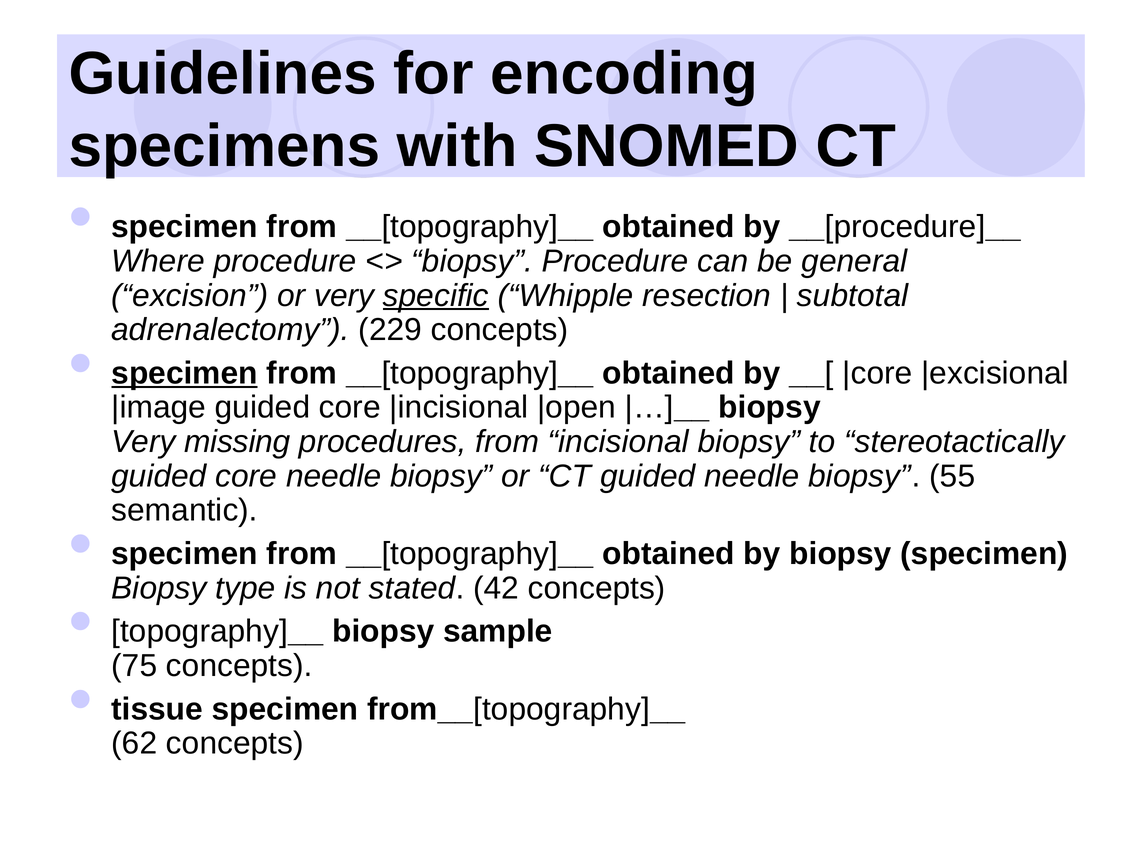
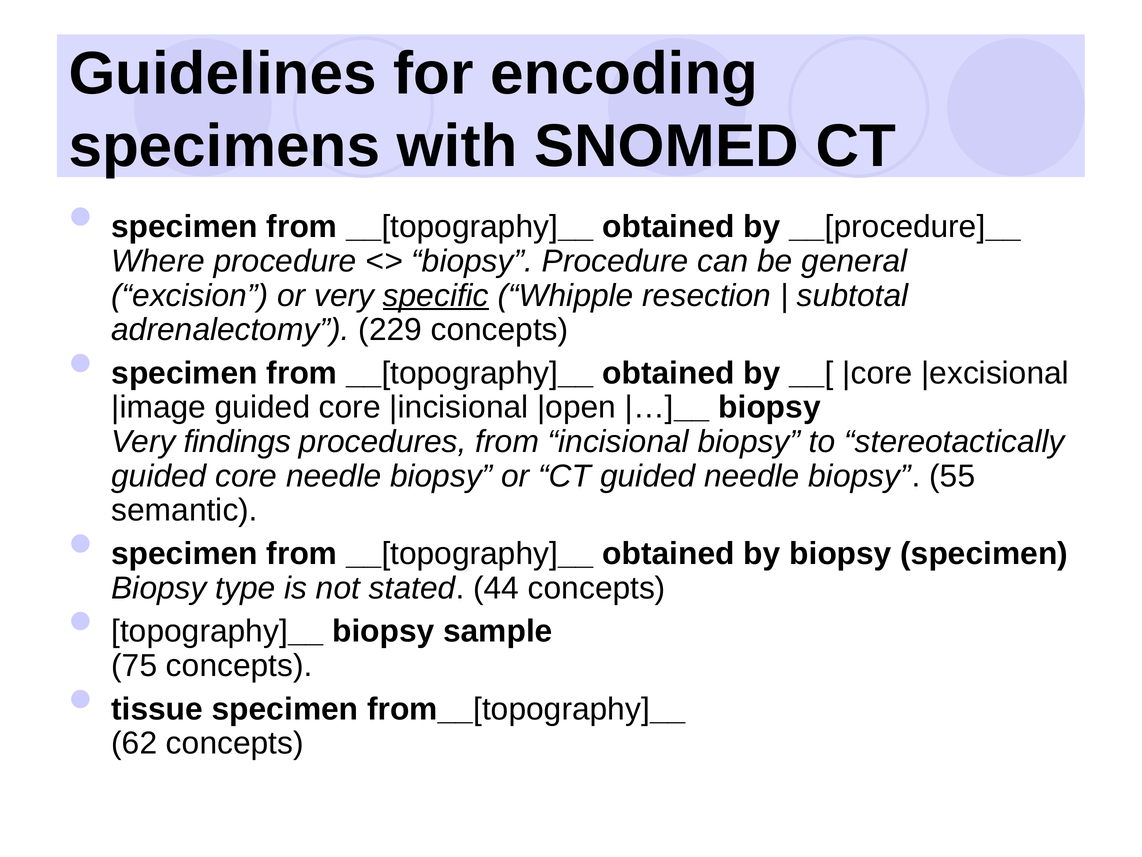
specimen at (185, 373) underline: present -> none
missing: missing -> findings
42: 42 -> 44
